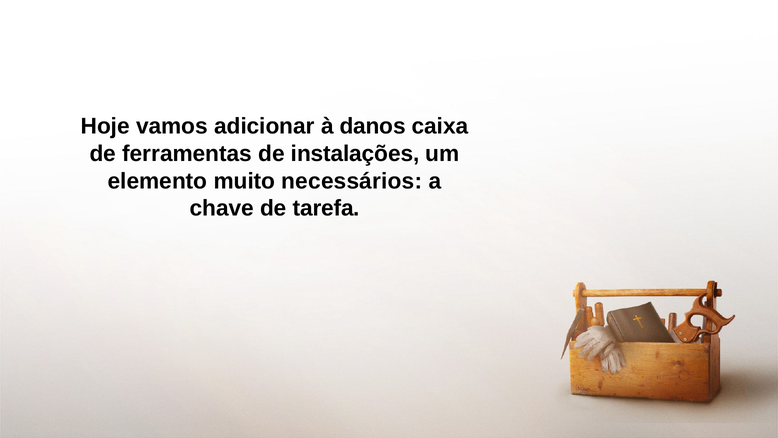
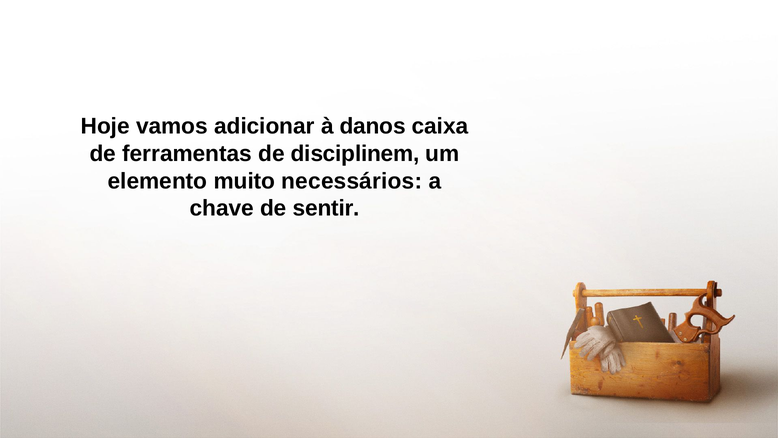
instalações: instalações -> disciplinem
tarefa: tarefa -> sentir
